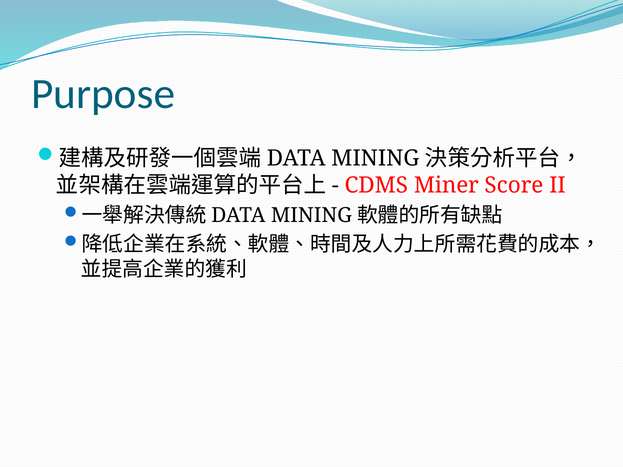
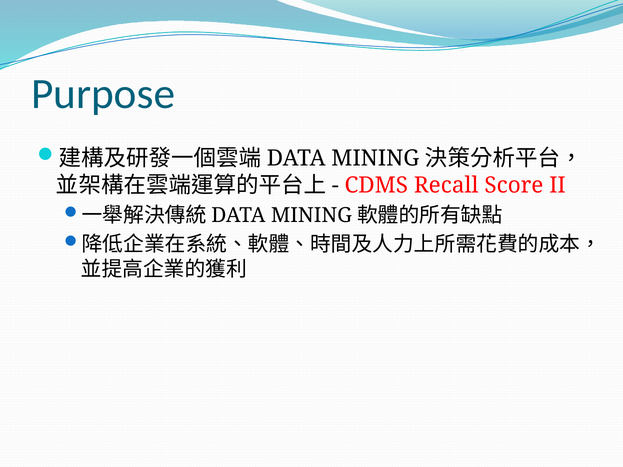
Miner: Miner -> Recall
